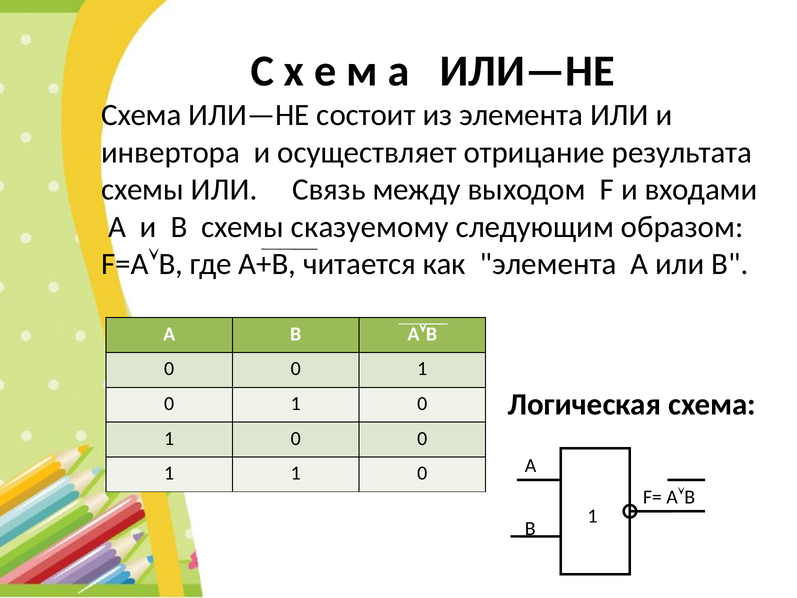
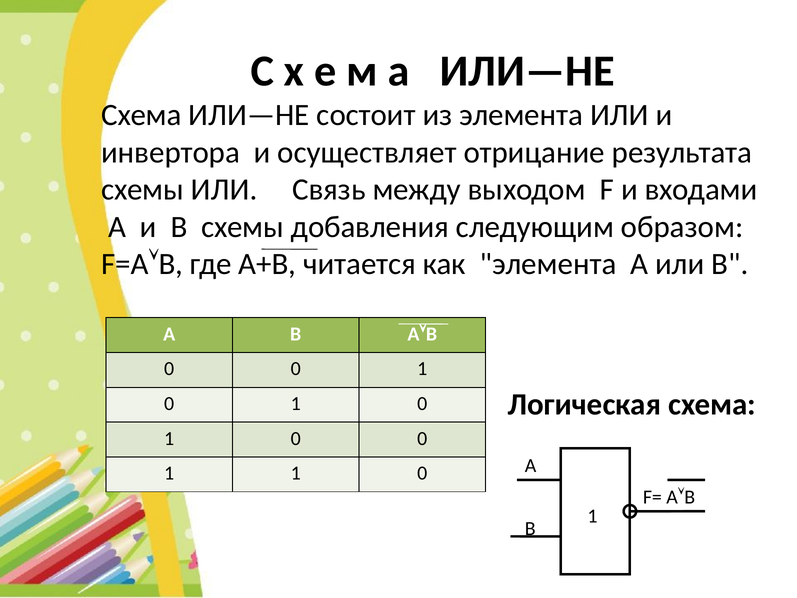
сказуемому: сказуемому -> добавления
